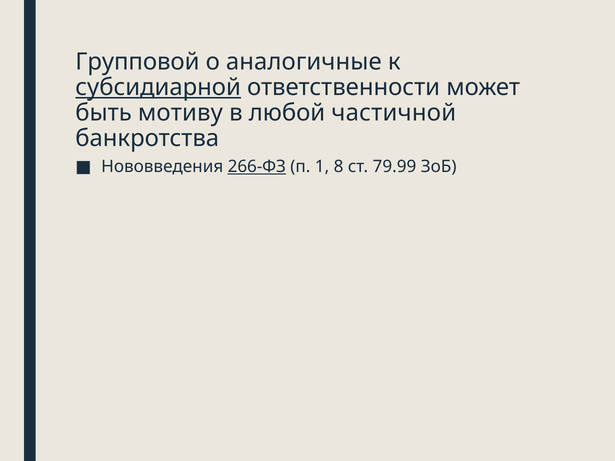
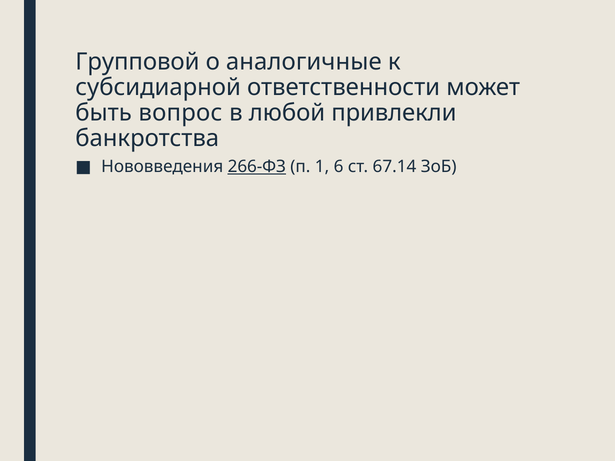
субсидиарной underline: present -> none
мотиву: мотиву -> вопрос
частичной: частичной -> привлекли
8: 8 -> 6
79.99: 79.99 -> 67.14
